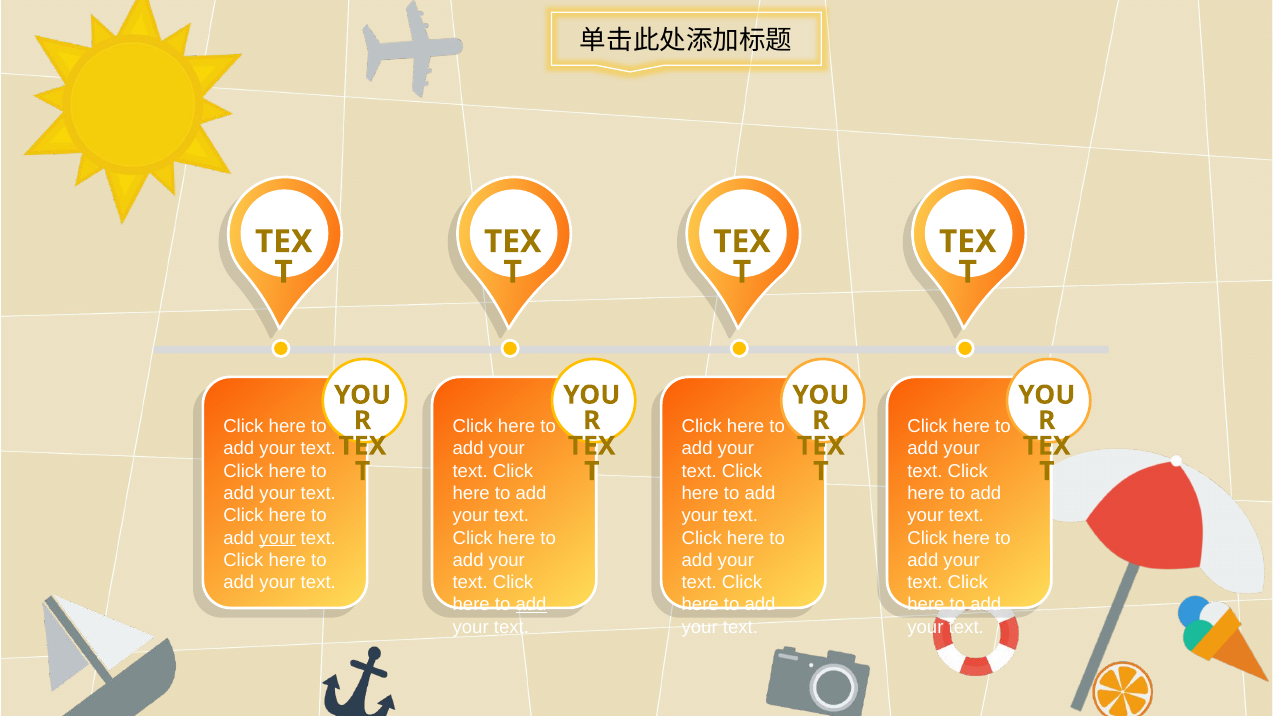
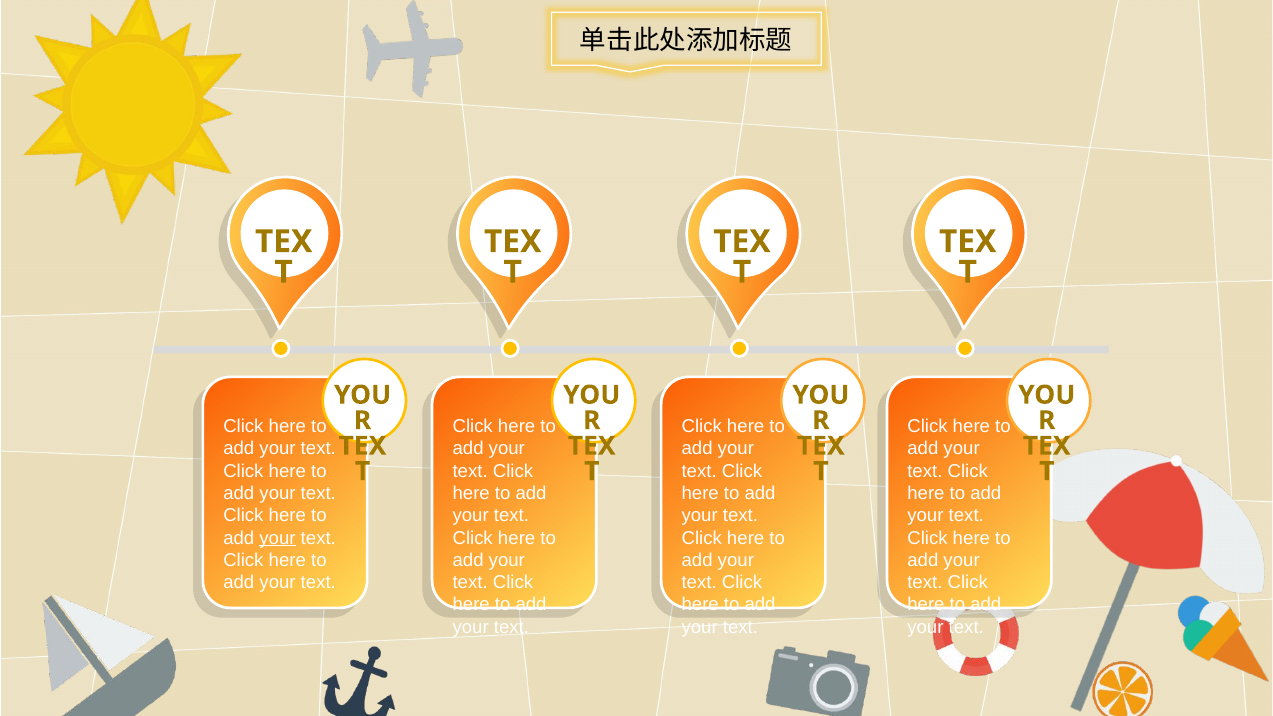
add at (531, 605) underline: present -> none
